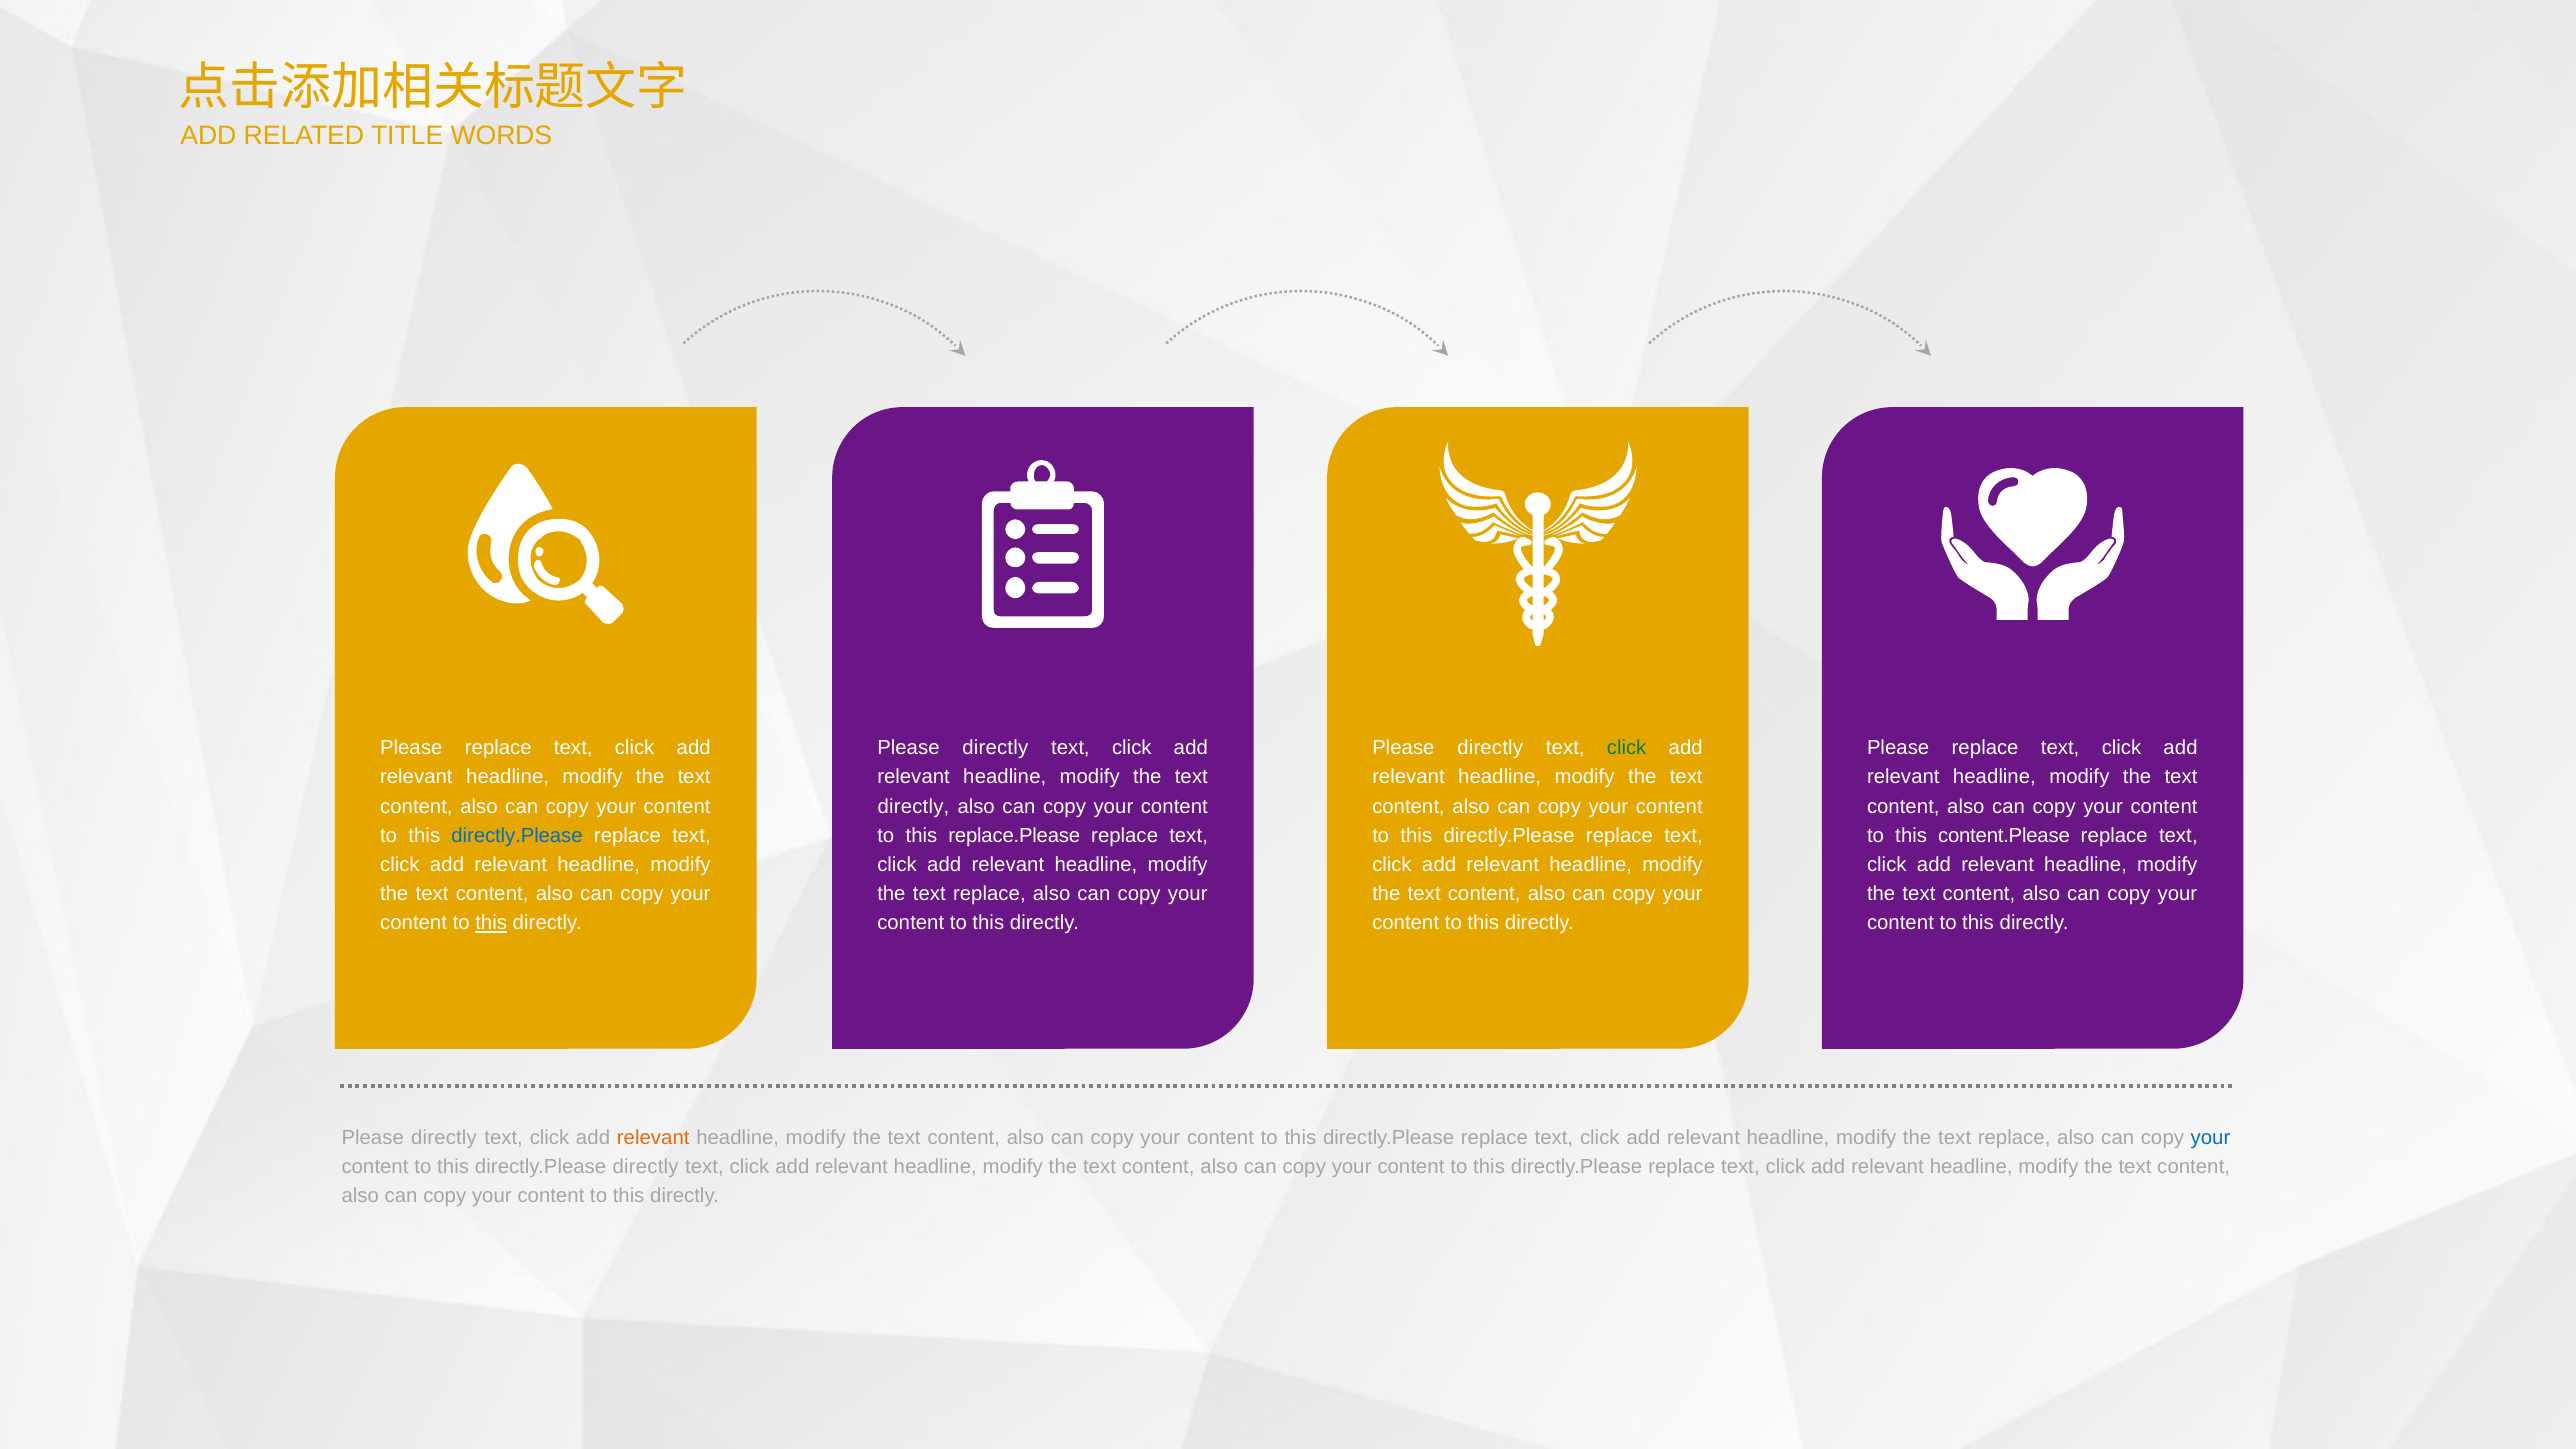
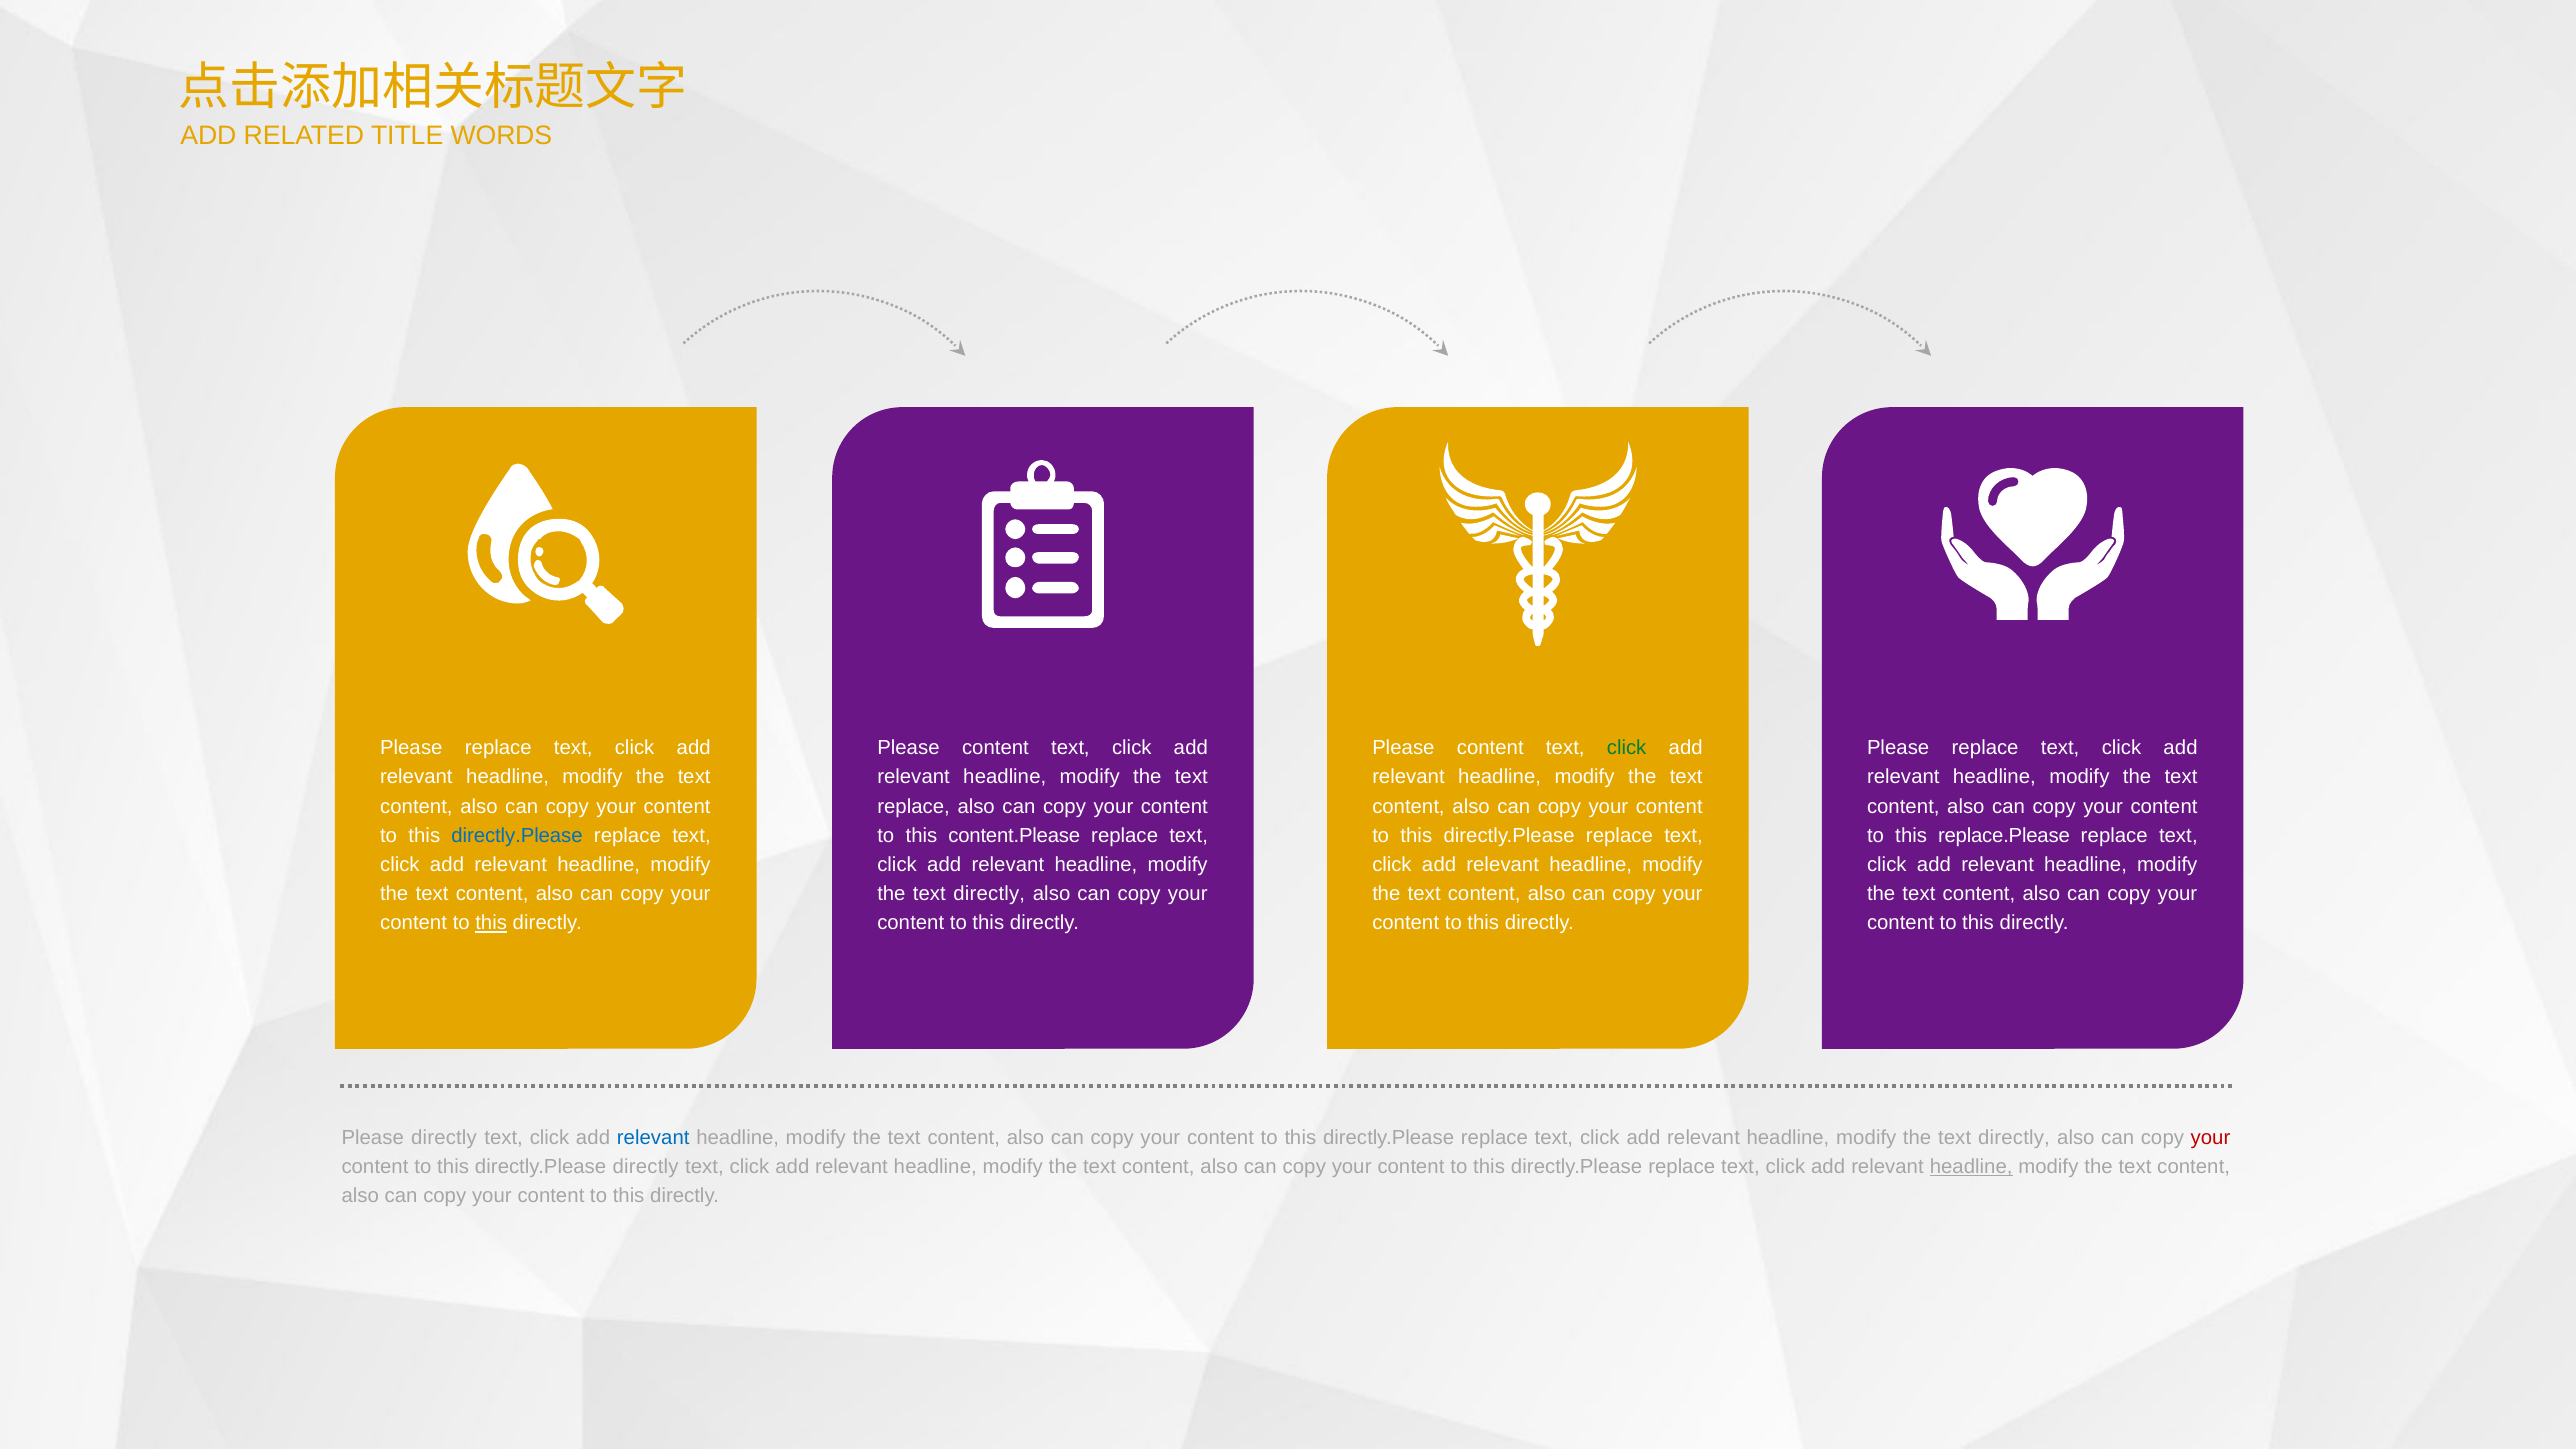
directly at (995, 748): directly -> content
directly at (1490, 748): directly -> content
directly at (913, 806): directly -> replace
replace.Please: replace.Please -> content.Please
content.Please: content.Please -> replace.Please
replace at (989, 894): replace -> directly
relevant at (653, 1137) colour: orange -> blue
replace at (2014, 1137): replace -> directly
your at (2210, 1137) colour: blue -> red
headline at (1971, 1167) underline: none -> present
